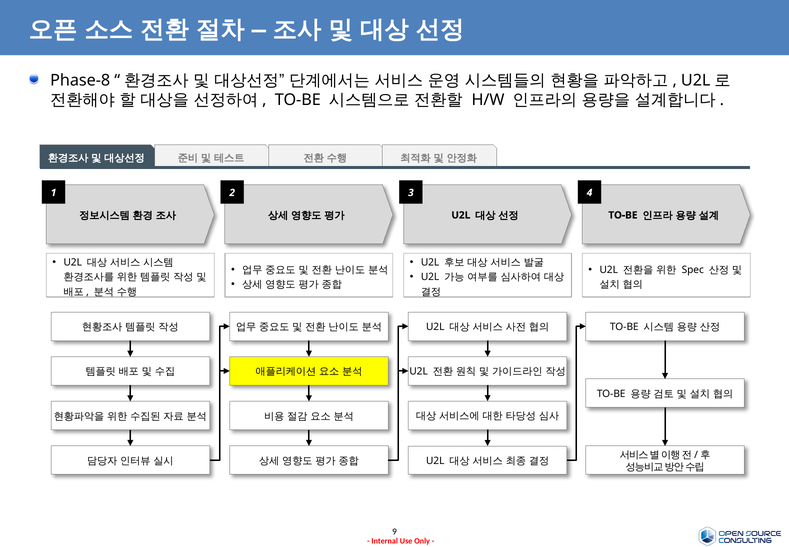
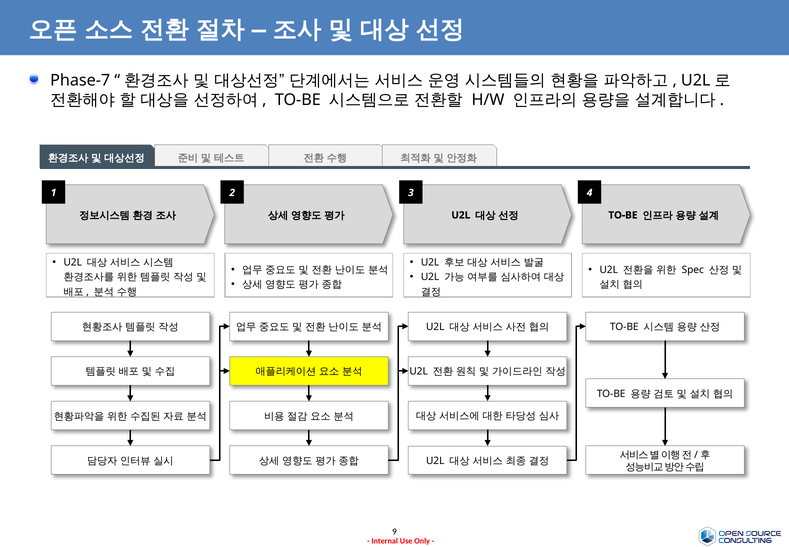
Phase-8: Phase-8 -> Phase-7
